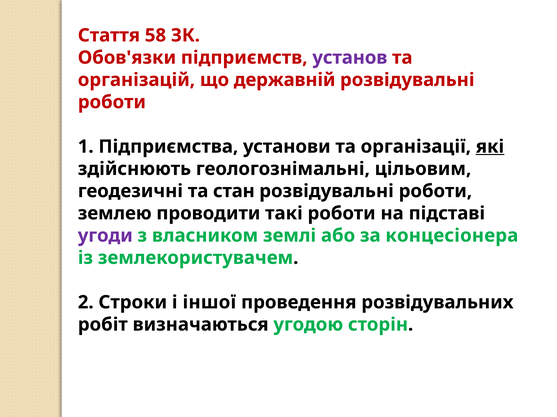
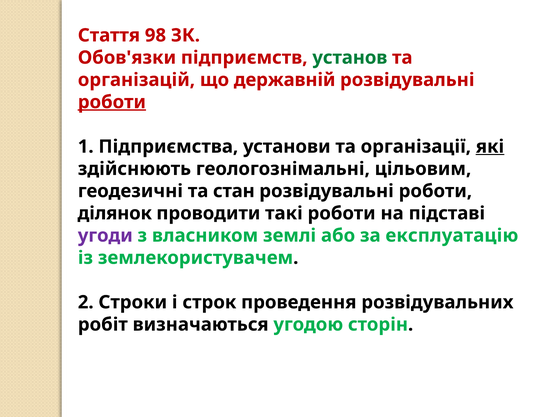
58: 58 -> 98
установ colour: purple -> green
роботи at (112, 102) underline: none -> present
землею: землею -> ділянок
концесіонера: концесіонера -> експлуатацію
іншої: іншої -> строк
